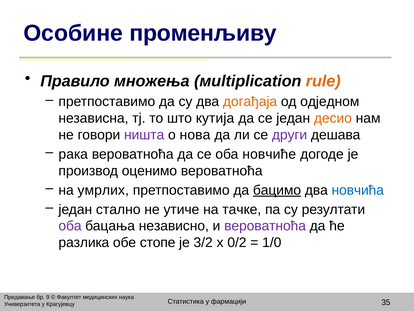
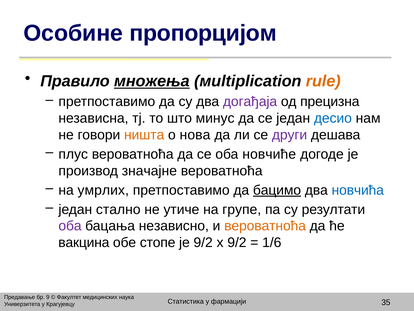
променљиву: променљиву -> пропорцијом
множења underline: none -> present
догађаја colour: orange -> purple
одједном: одједном -> прецизна
кутија: кутија -> минус
десио colour: orange -> blue
ништа colour: purple -> orange
рака: рака -> плус
оценимо: оценимо -> значајне
тачке: тачке -> групе
вероватноћа at (265, 226) colour: purple -> orange
разлика: разлика -> вакцина
је 3/2: 3/2 -> 9/2
x 0/2: 0/2 -> 9/2
1/0: 1/0 -> 1/6
